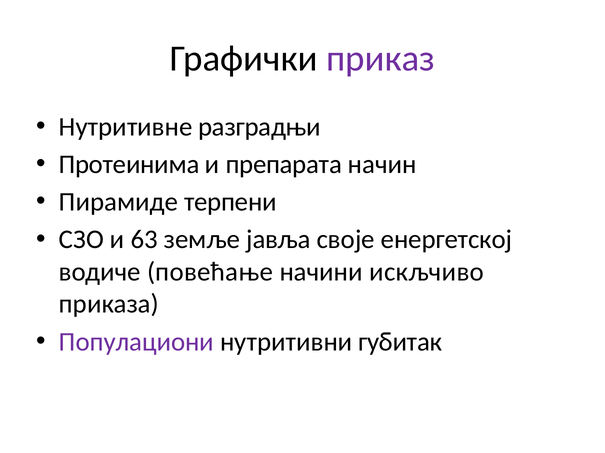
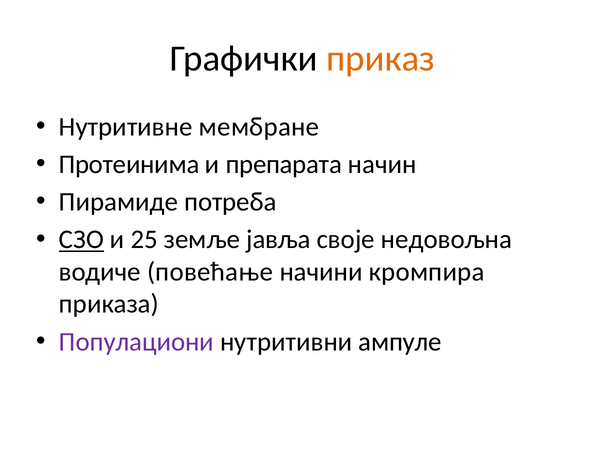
приказ colour: purple -> orange
разградњи: разградњи -> мембране
терпени: терпени -> потреба
СЗО underline: none -> present
63: 63 -> 25
енергетској: енергетској -> недовољна
искљчиво: искљчиво -> кромпира
губитак: губитак -> ампуле
